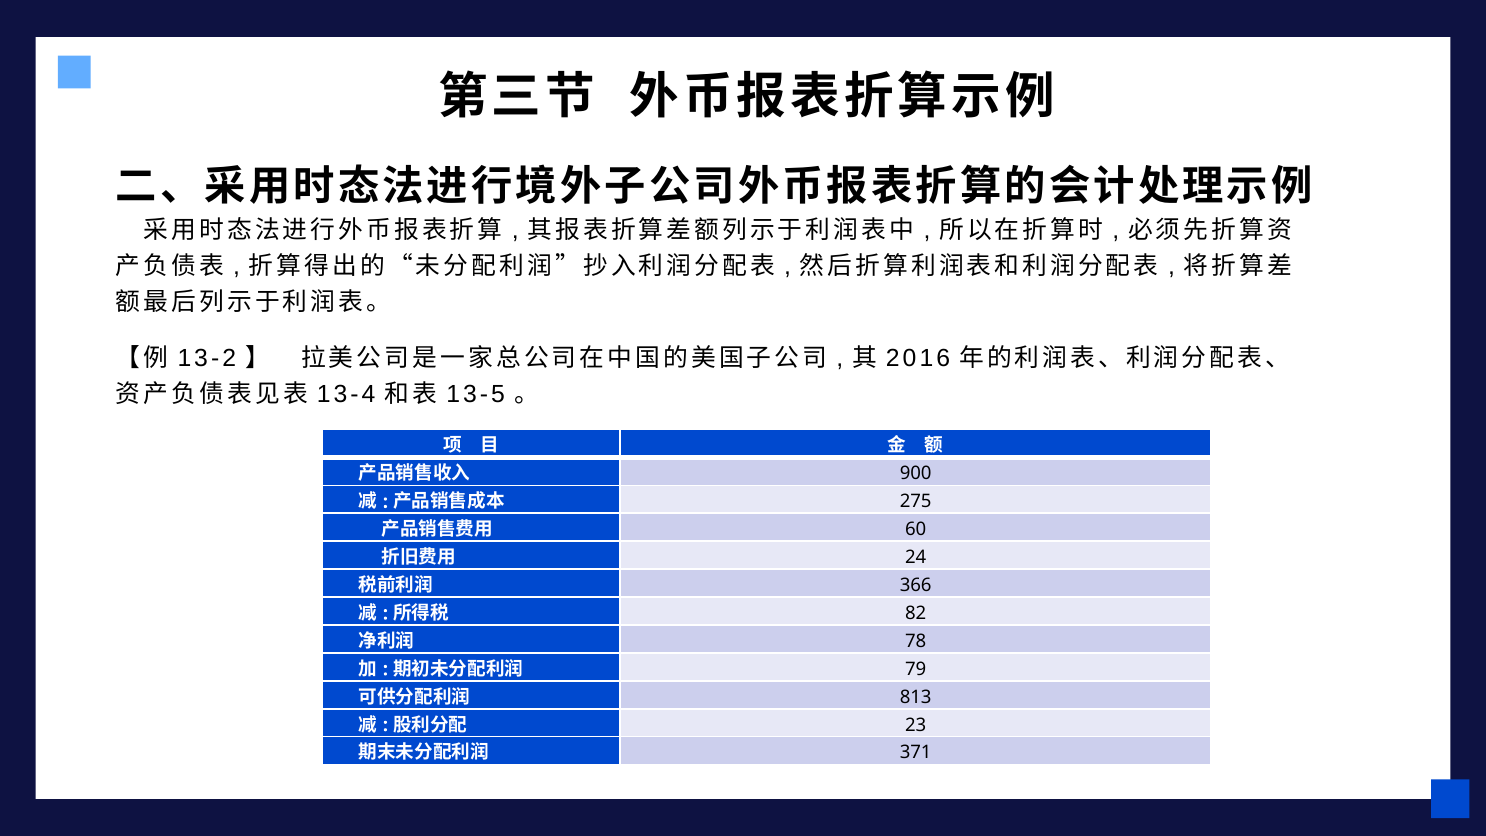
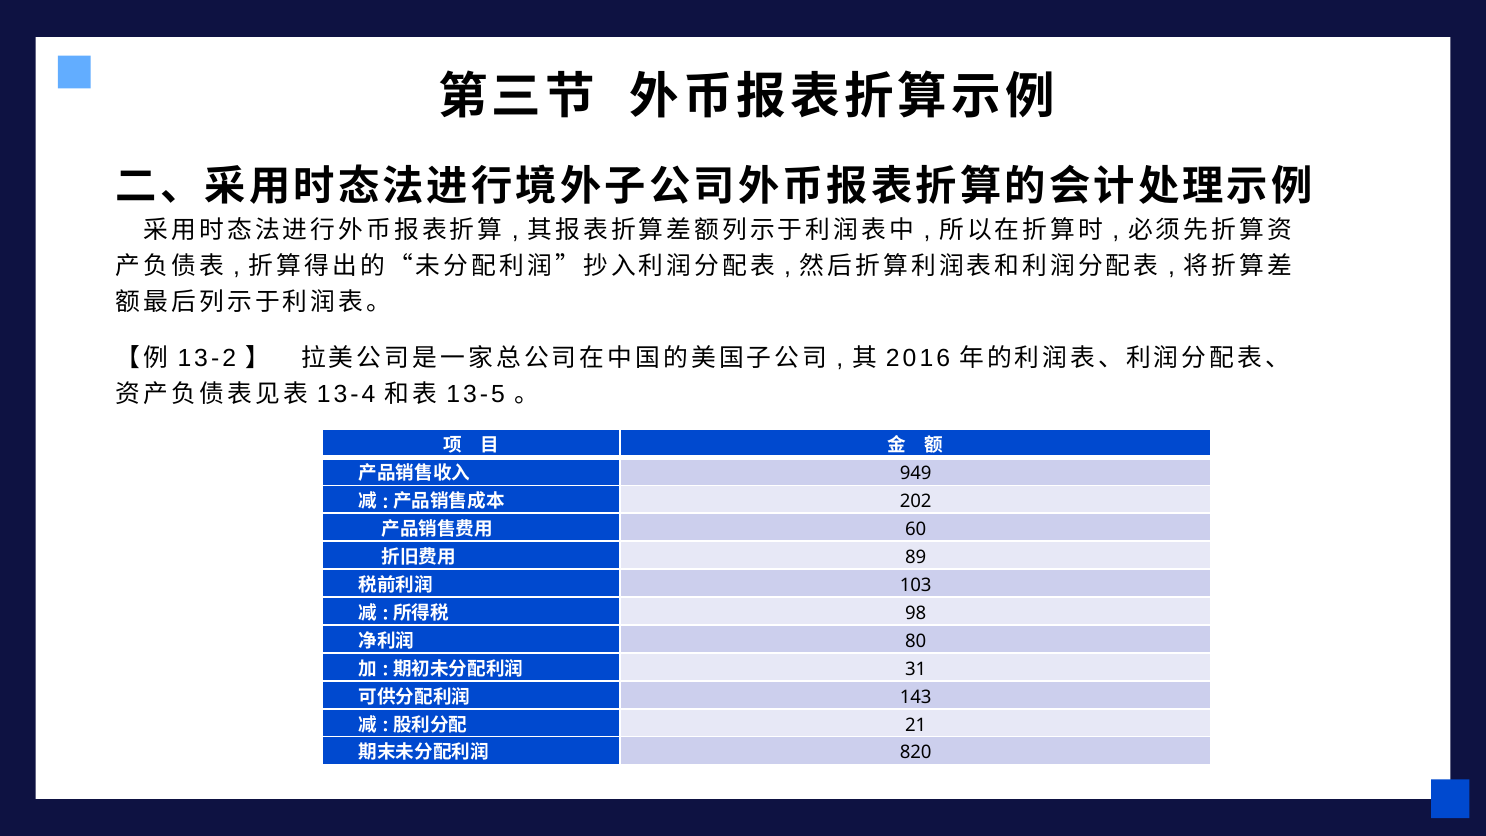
900: 900 -> 949
275: 275 -> 202
24: 24 -> 89
366: 366 -> 103
82: 82 -> 98
78: 78 -> 80
79: 79 -> 31
813: 813 -> 143
23: 23 -> 21
371: 371 -> 820
